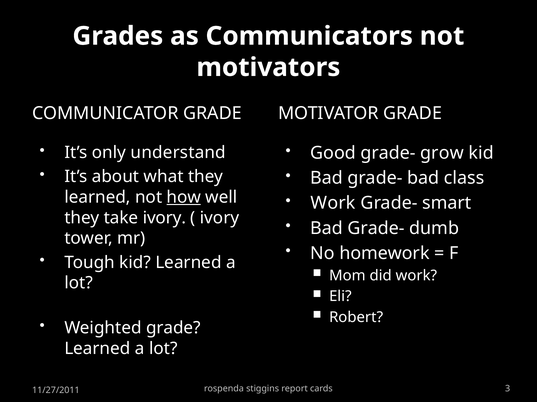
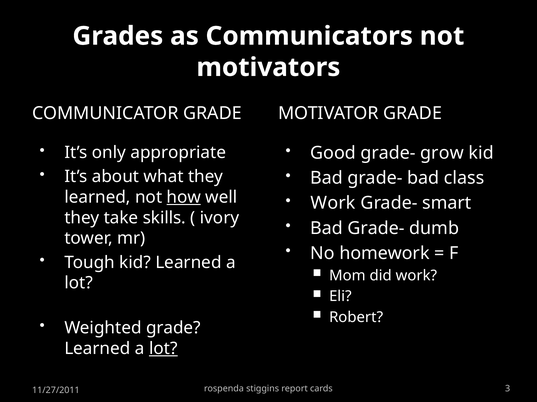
understand: understand -> appropriate
take ivory: ivory -> skills
lot at (163, 349) underline: none -> present
